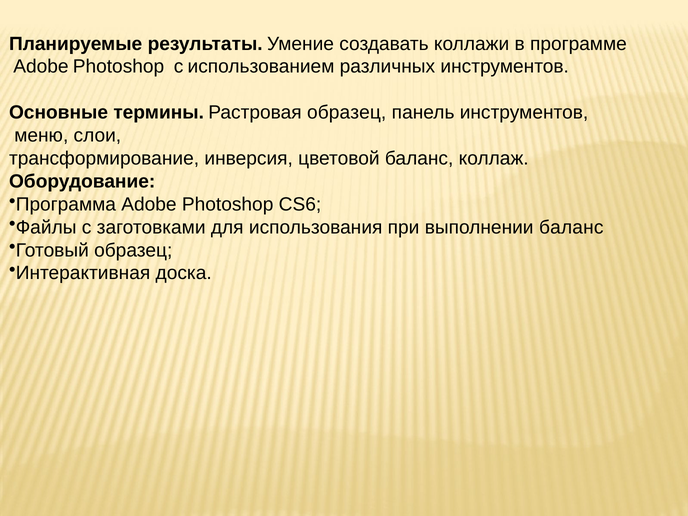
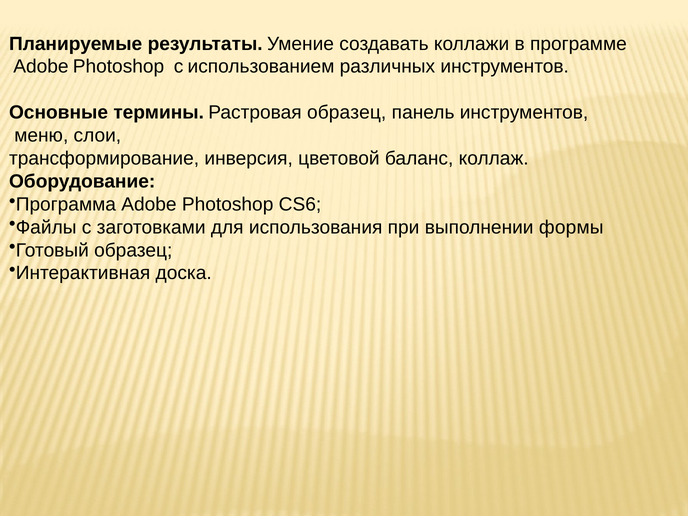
выполнении баланс: баланс -> формы
